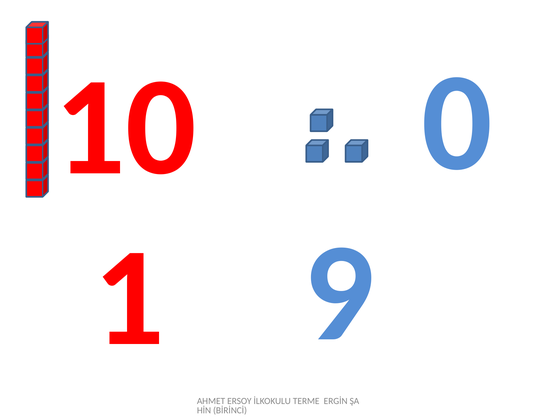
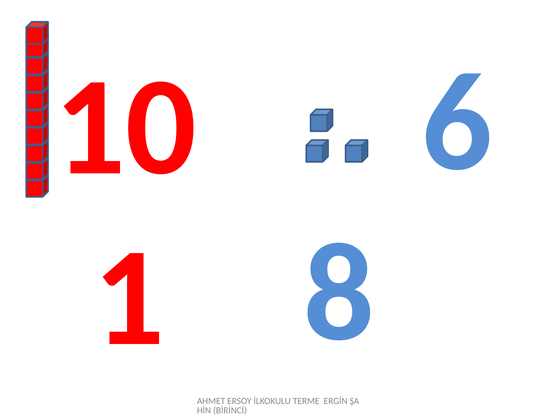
0: 0 -> 6
9: 9 -> 8
